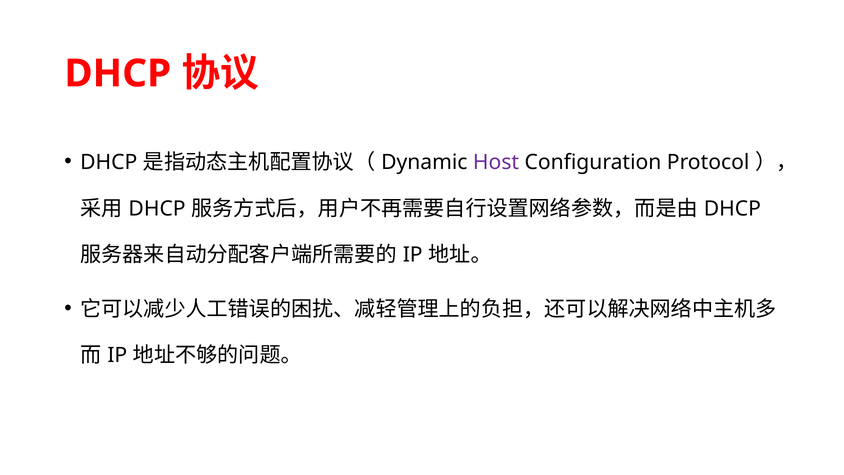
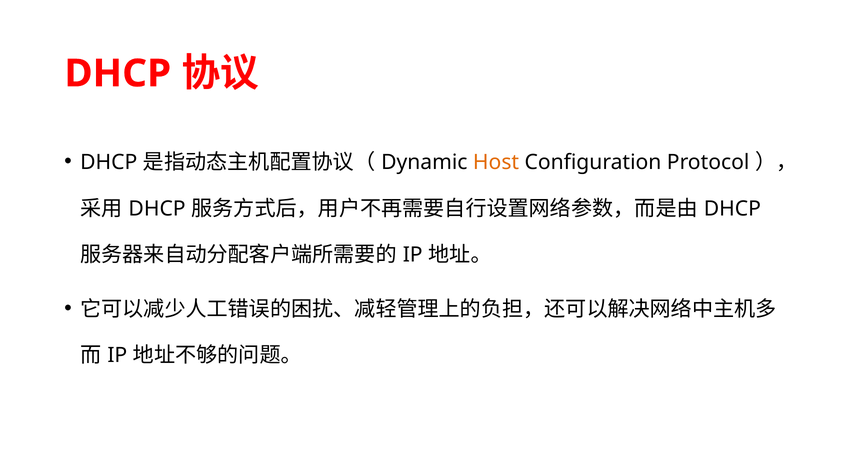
Host colour: purple -> orange
